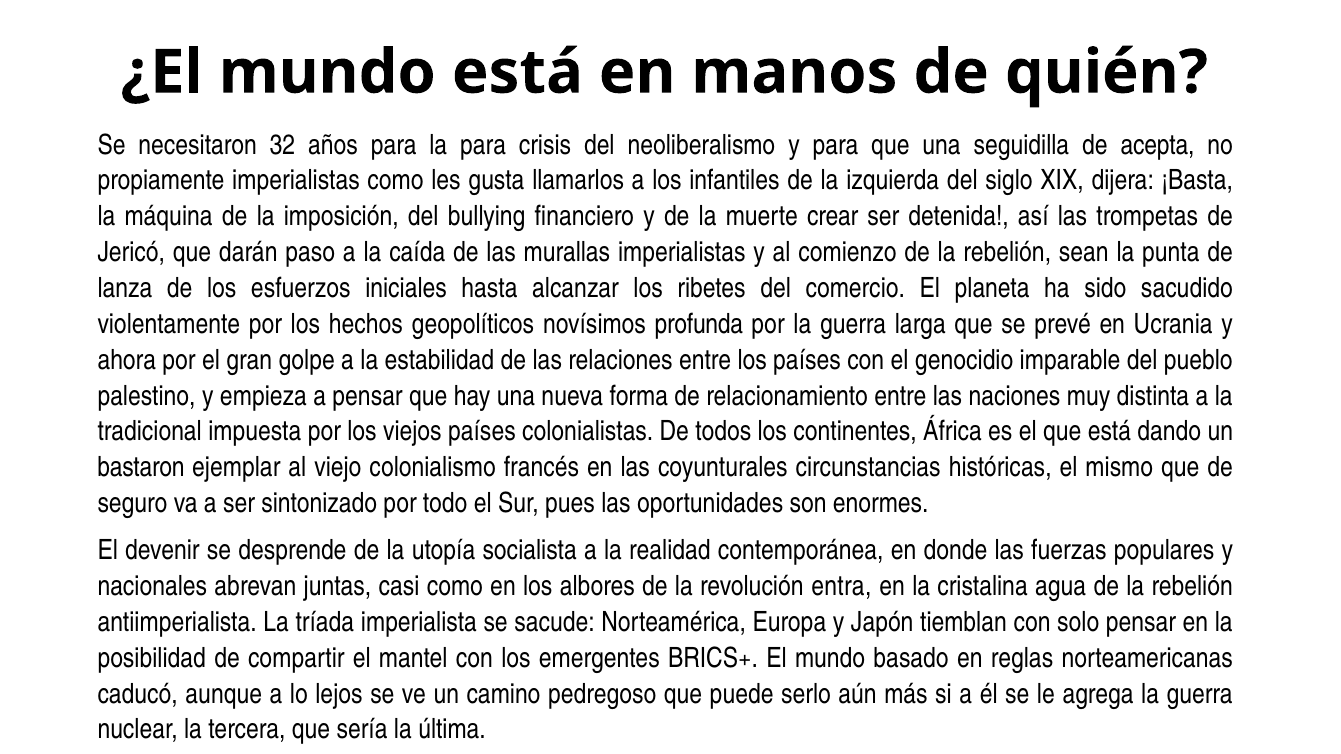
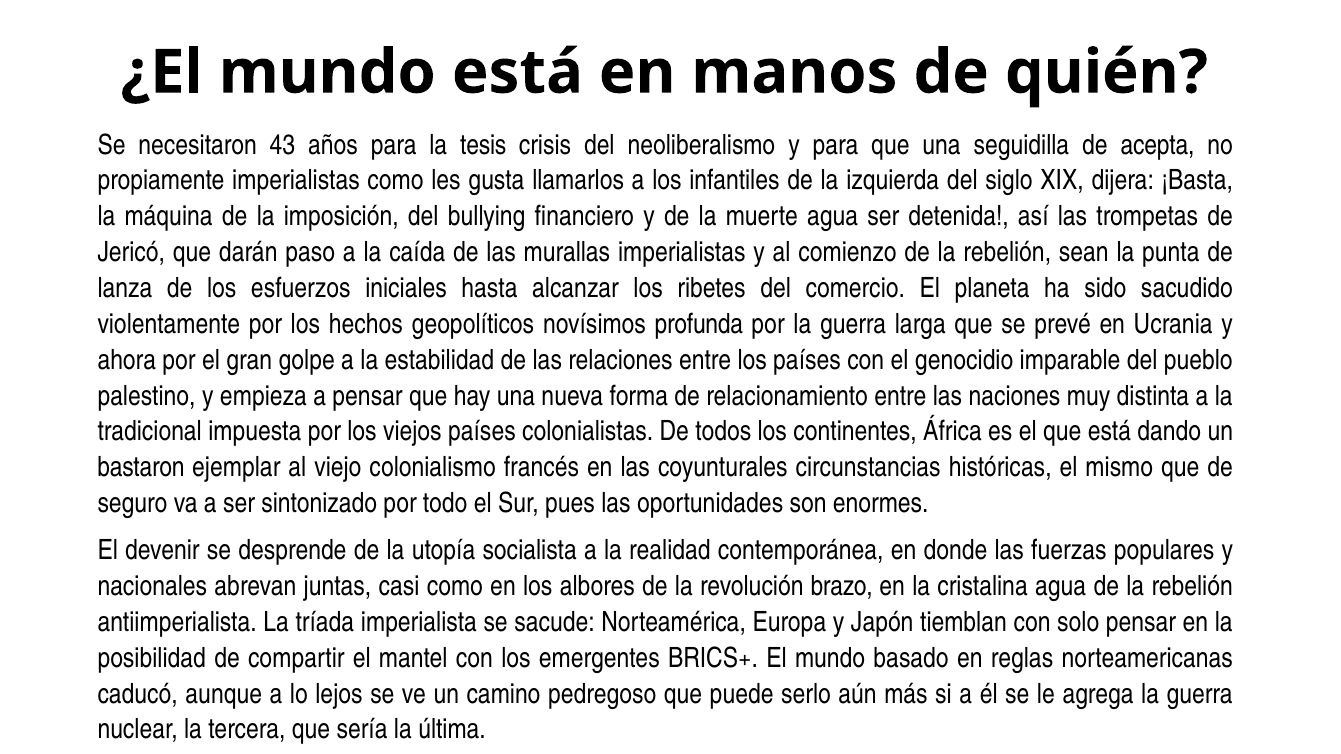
32: 32 -> 43
la para: para -> tesis
muerte crear: crear -> agua
entra: entra -> brazo
